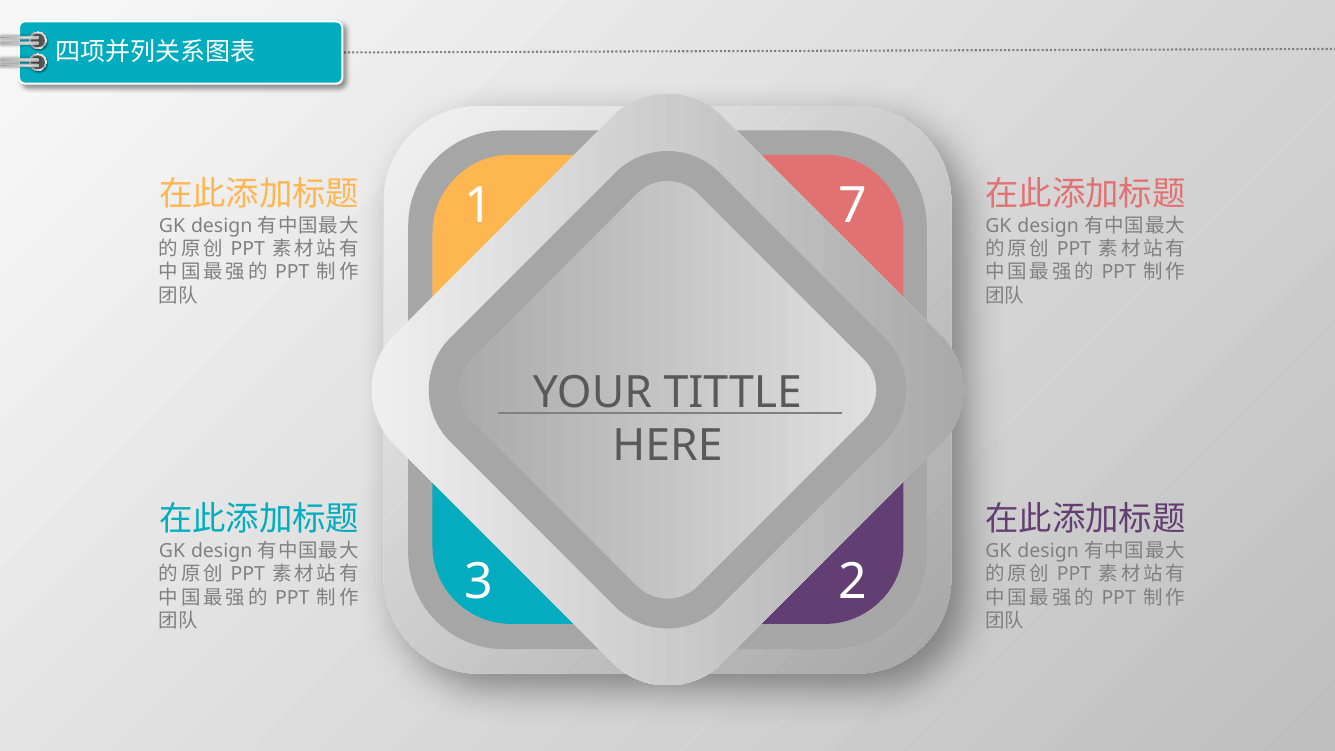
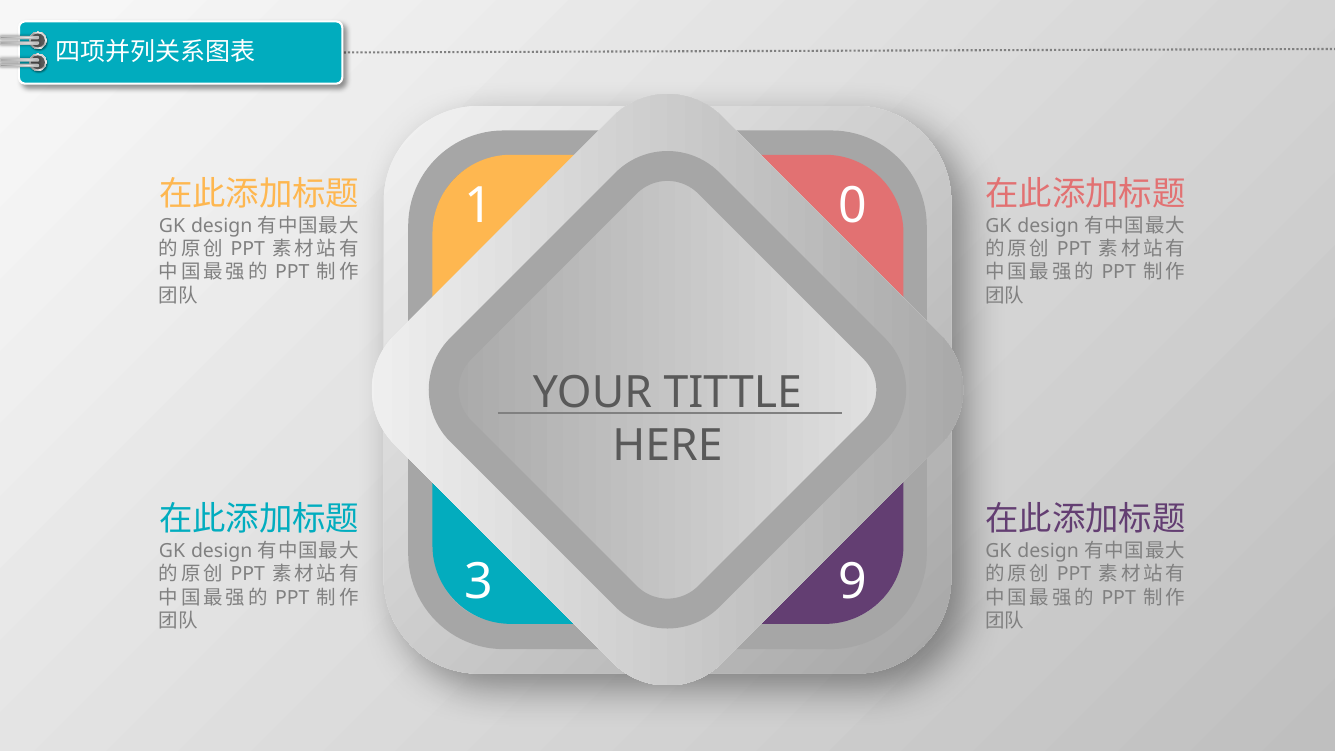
7: 7 -> 0
2: 2 -> 9
